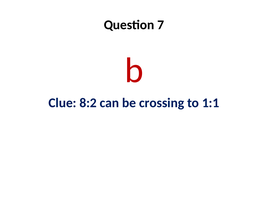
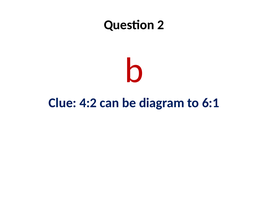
7: 7 -> 2
8:2: 8:2 -> 4:2
crossing: crossing -> diagram
1:1: 1:1 -> 6:1
